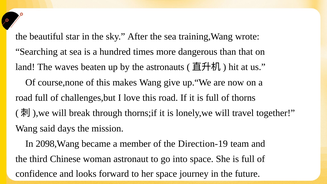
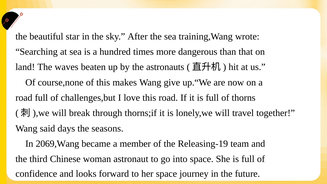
mission: mission -> seasons
2098,Wang: 2098,Wang -> 2069,Wang
Direction-19: Direction-19 -> Releasing-19
